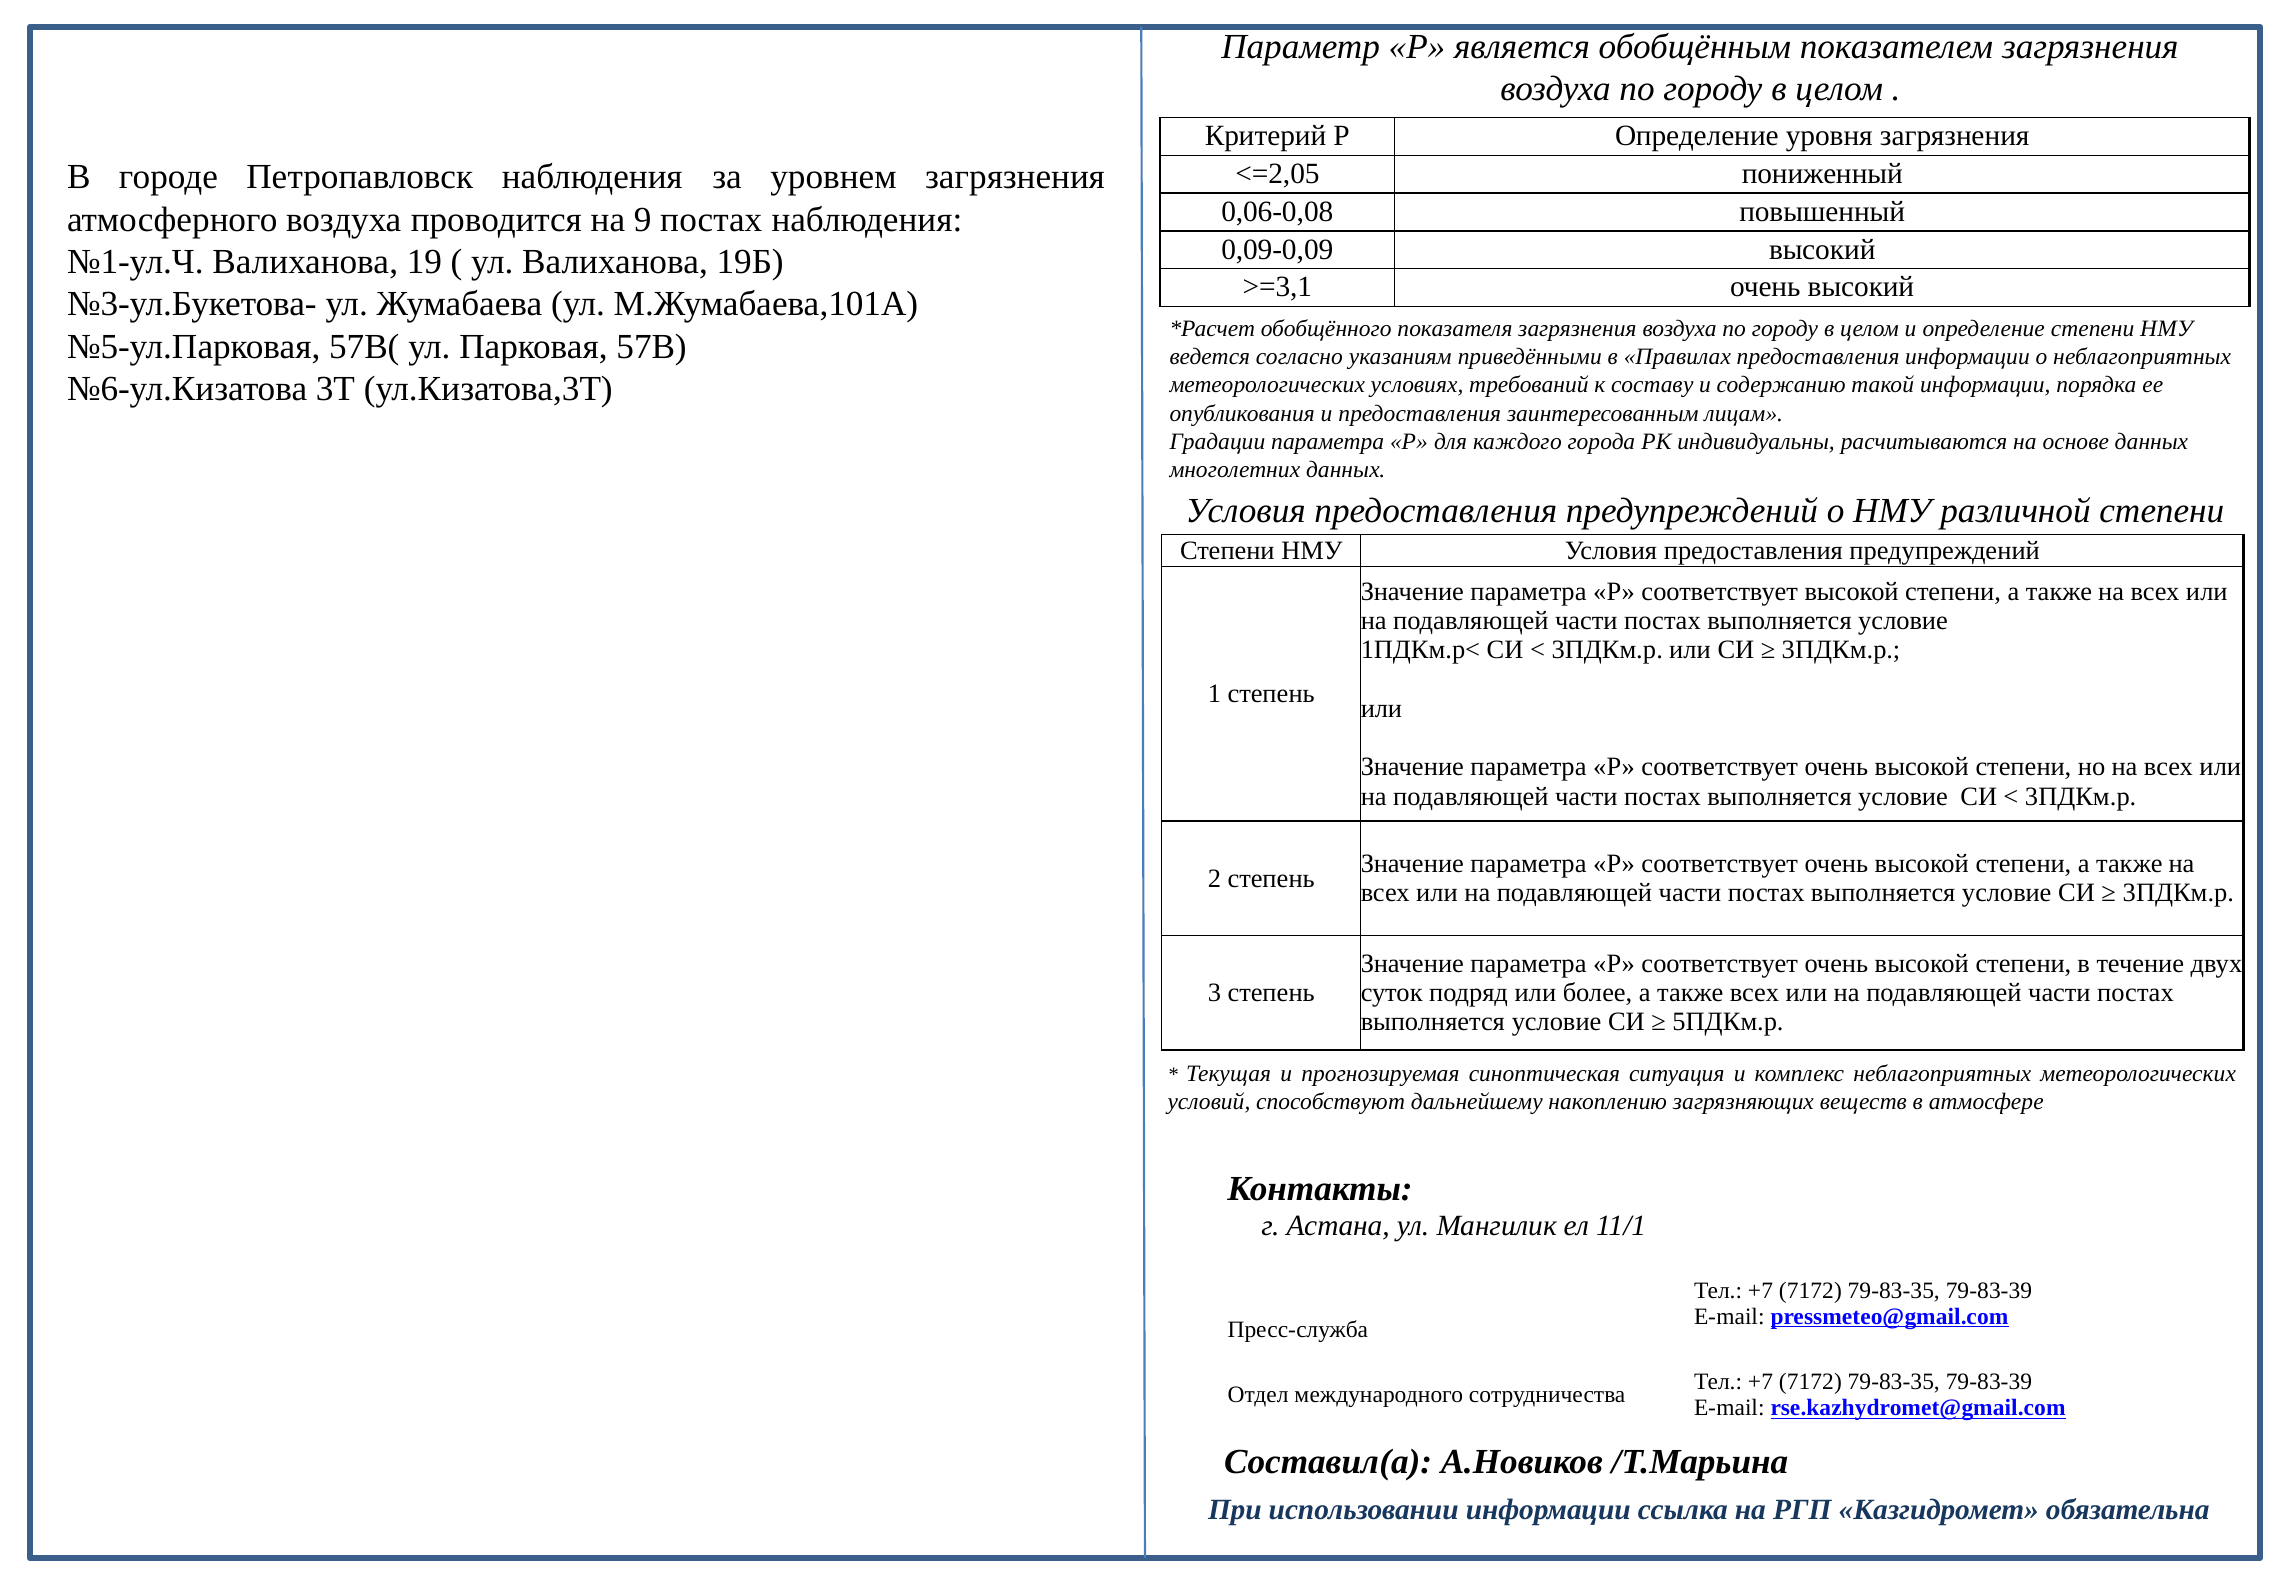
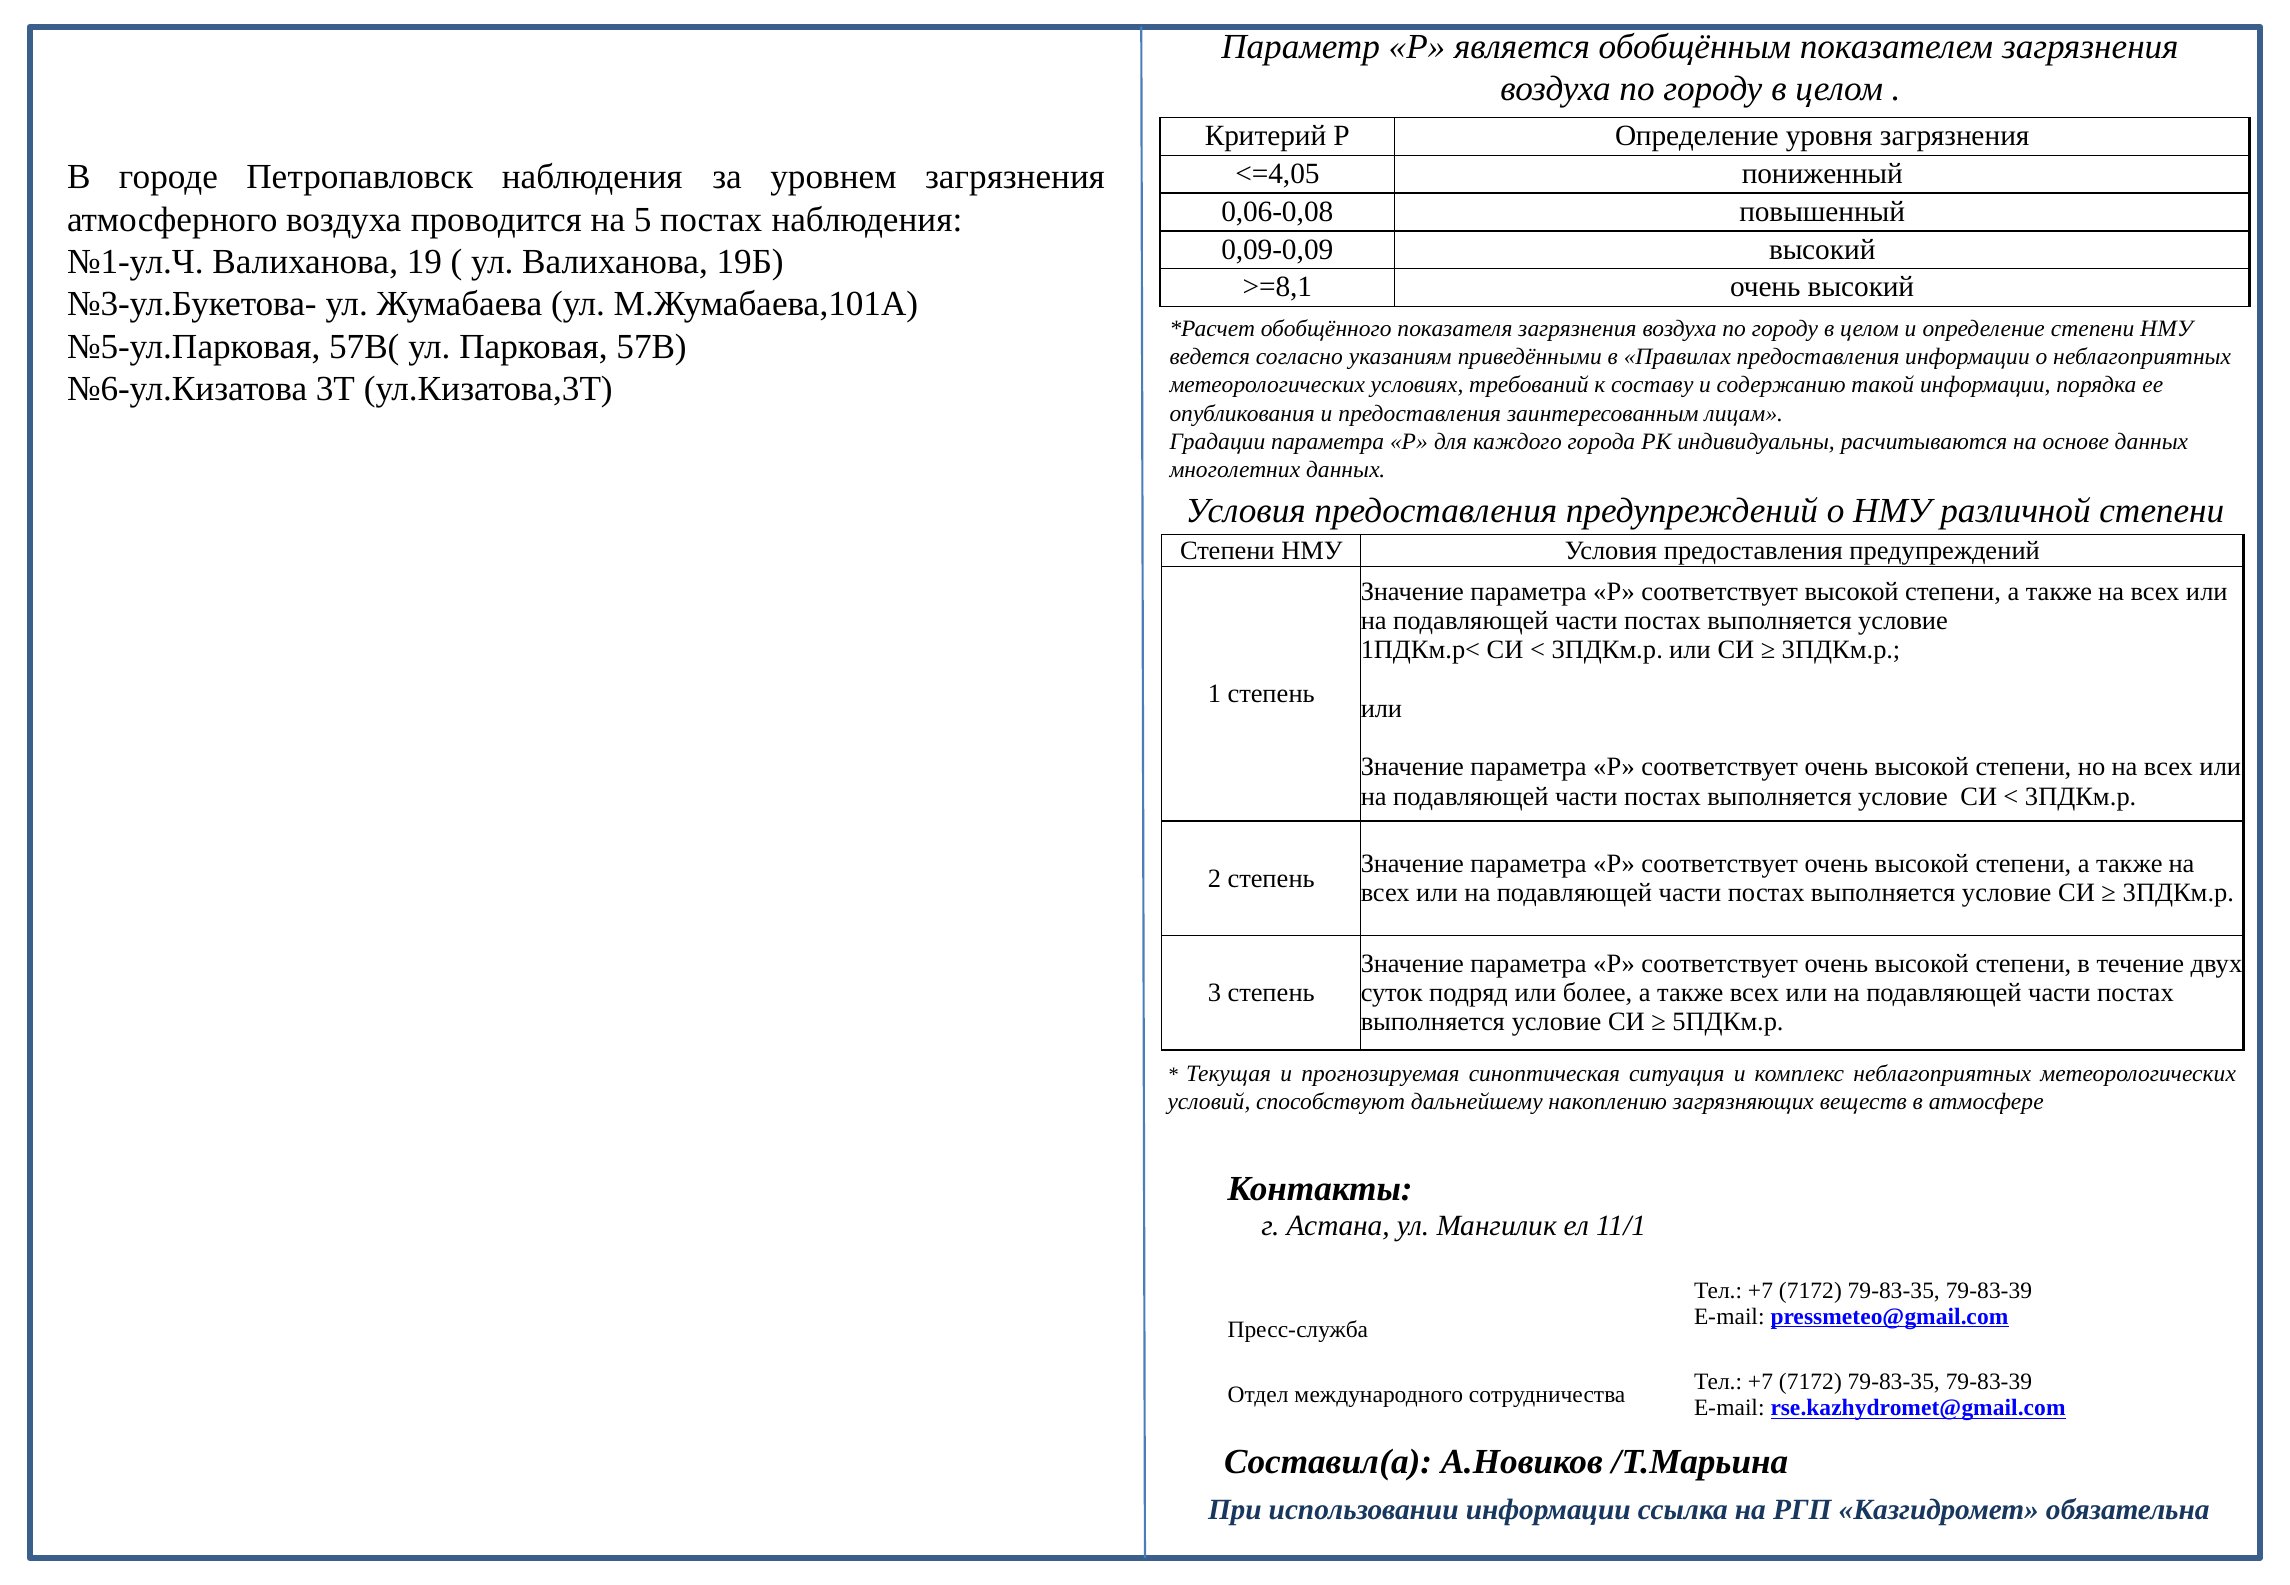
<=2,05: <=2,05 -> <=4,05
9: 9 -> 5
>=3,1: >=3,1 -> >=8,1
